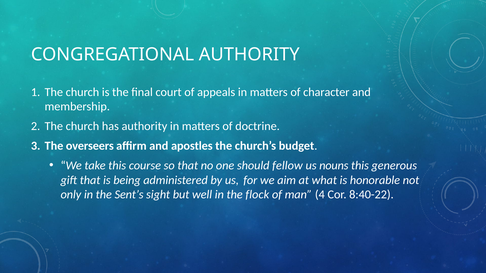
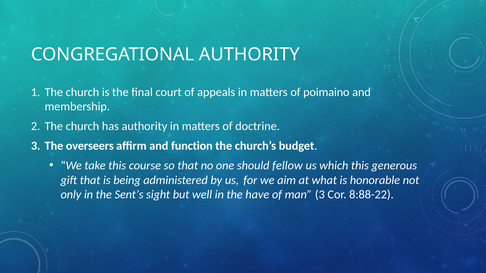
character: character -> poimaino
apostles: apostles -> function
nouns: nouns -> which
flock: flock -> have
man 4: 4 -> 3
8:40-22: 8:40-22 -> 8:88-22
